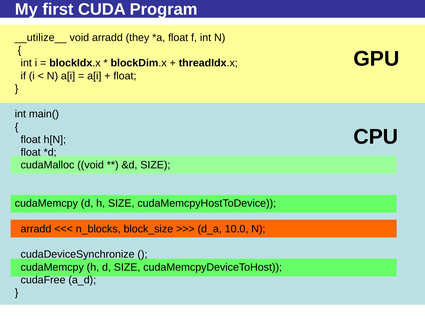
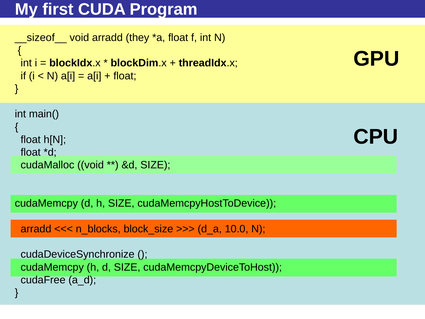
__utilize__: __utilize__ -> __sizeof__
